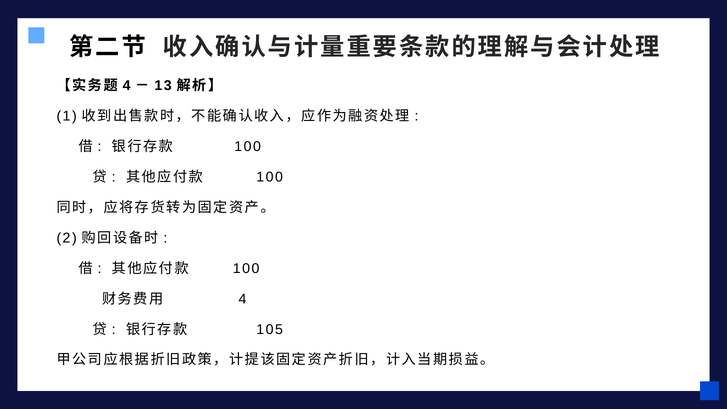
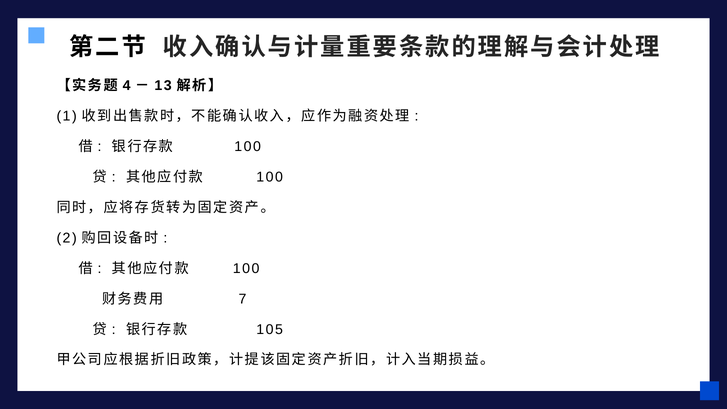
4 at (242, 299): 4 -> 7
